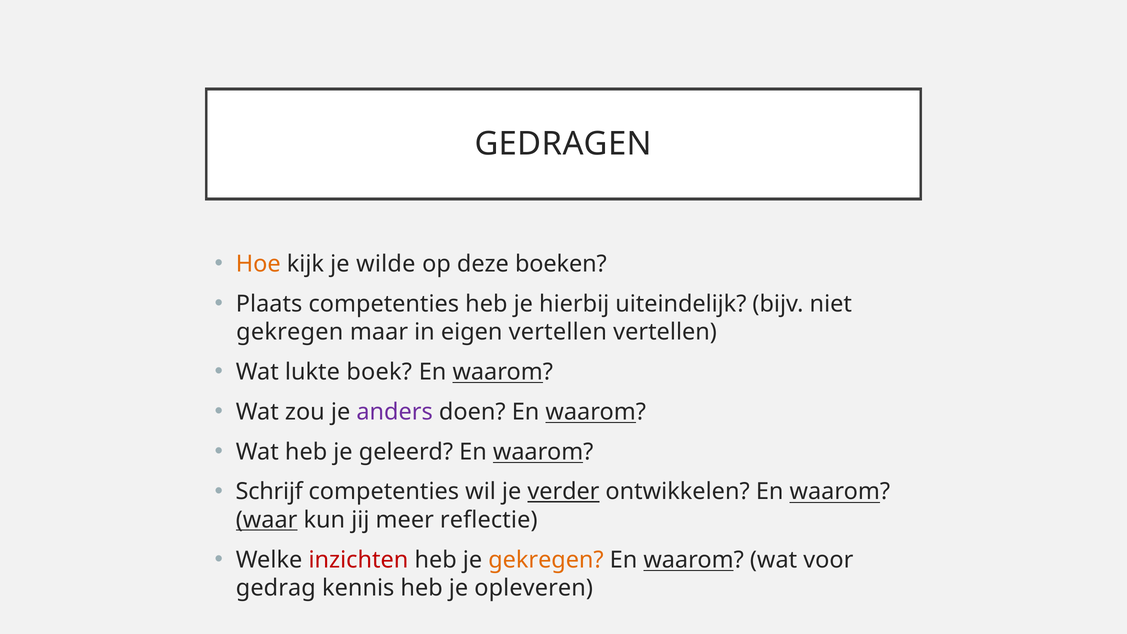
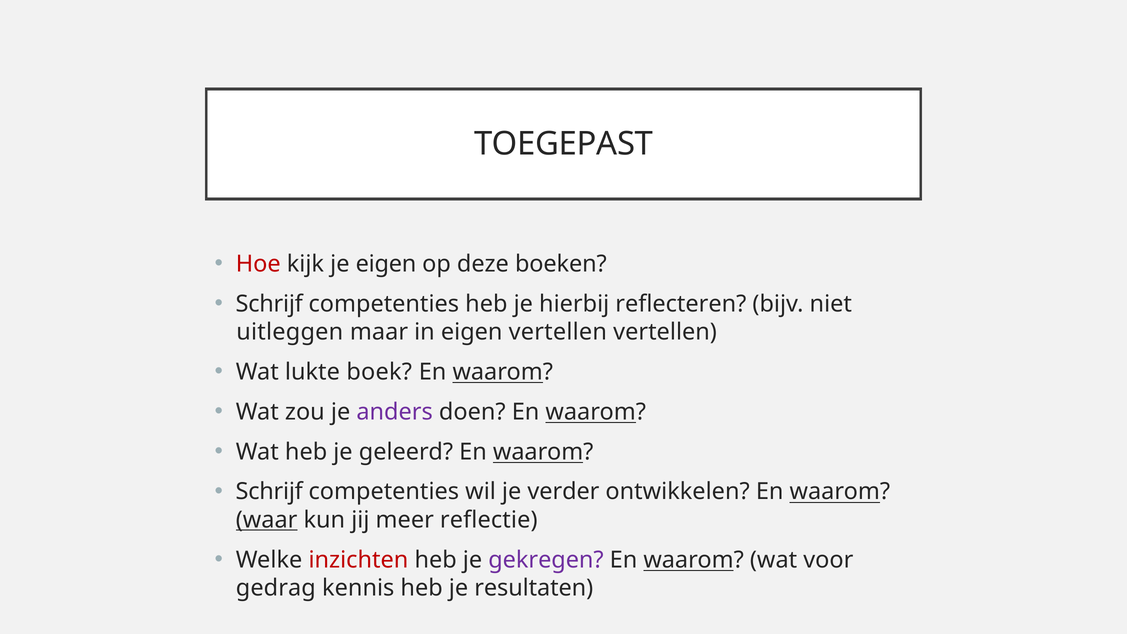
GEDRAGEN: GEDRAGEN -> TOEGEPAST
Hoe colour: orange -> red
je wilde: wilde -> eigen
Plaats at (269, 304): Plaats -> Schrijf
uiteindelijk: uiteindelijk -> reflecteren
gekregen at (290, 332): gekregen -> uitleggen
verder underline: present -> none
gekregen at (546, 560) colour: orange -> purple
opleveren: opleveren -> resultaten
